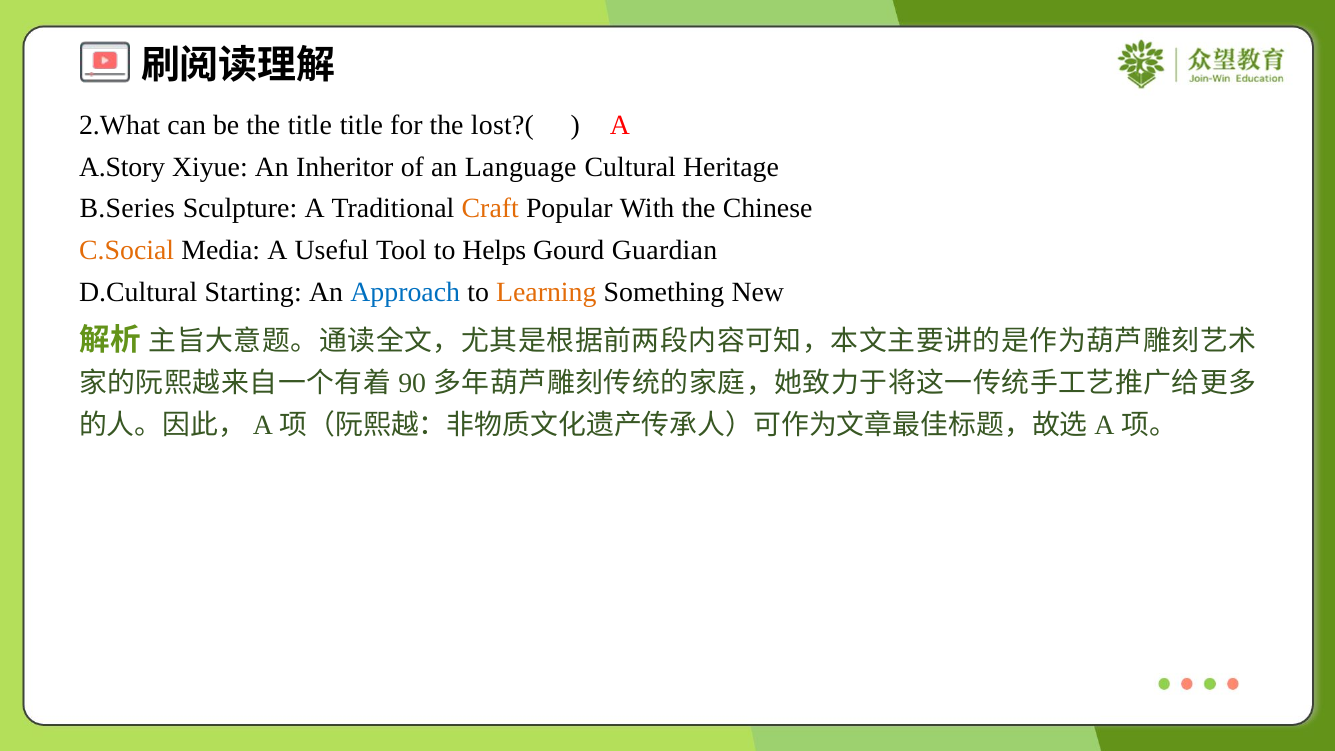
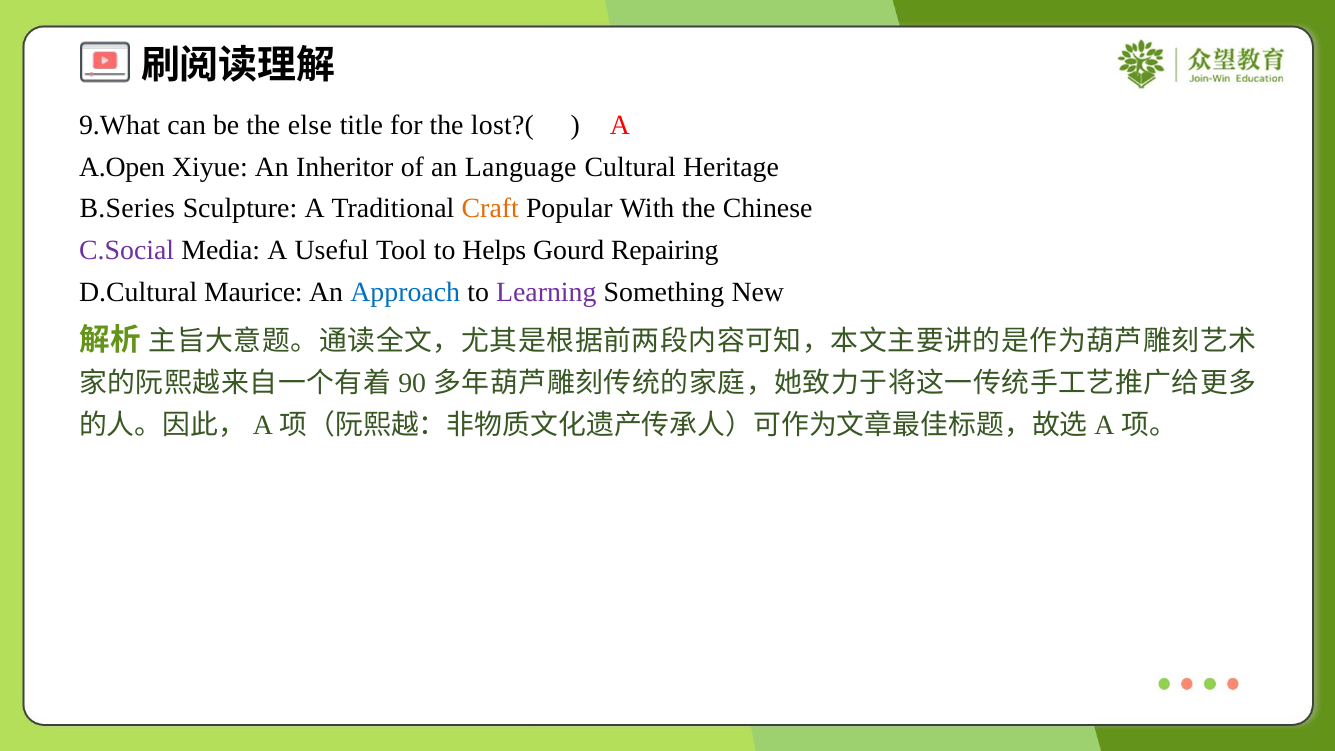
2.What: 2.What -> 9.What
the title: title -> else
A.Story: A.Story -> A.Open
C.Social colour: orange -> purple
Guardian: Guardian -> Repairing
Starting: Starting -> Maurice
Learning colour: orange -> purple
